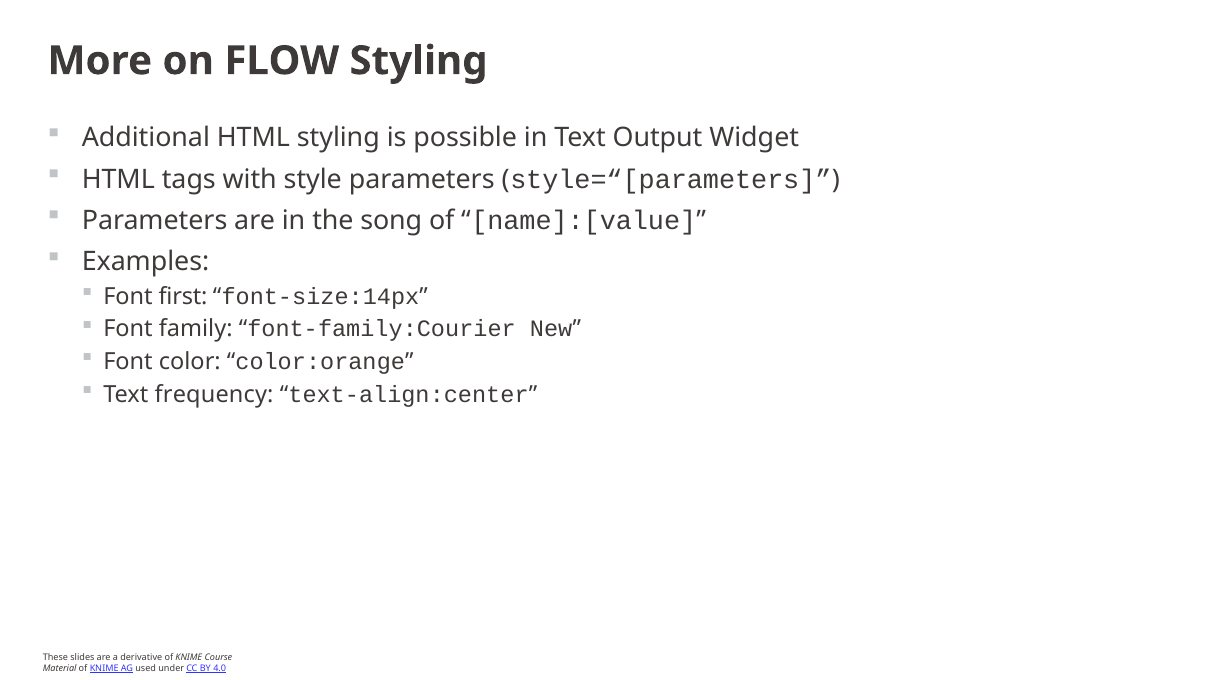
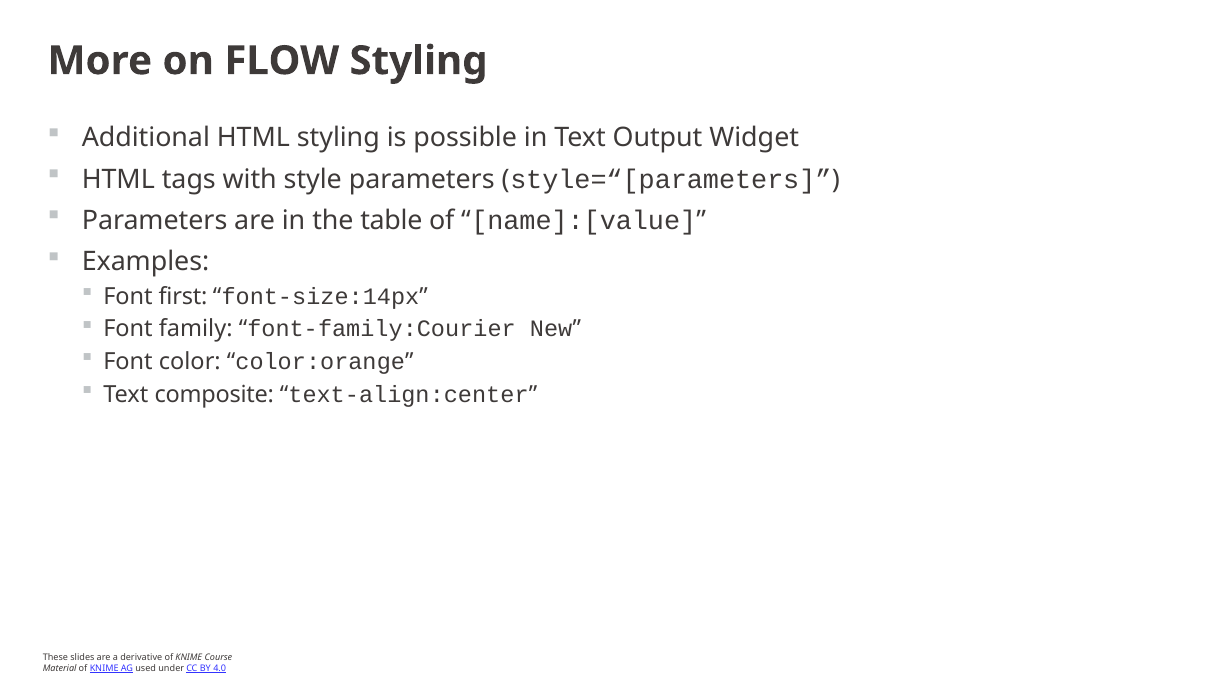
song: song -> table
frequency: frequency -> composite
